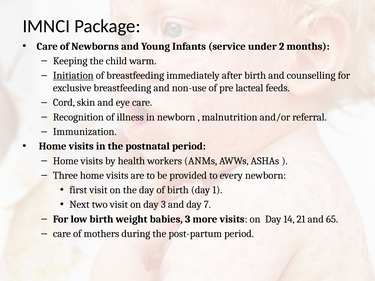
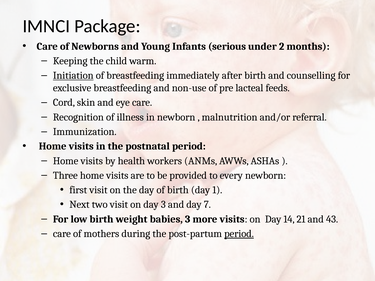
service: service -> serious
65: 65 -> 43
period at (239, 234) underline: none -> present
